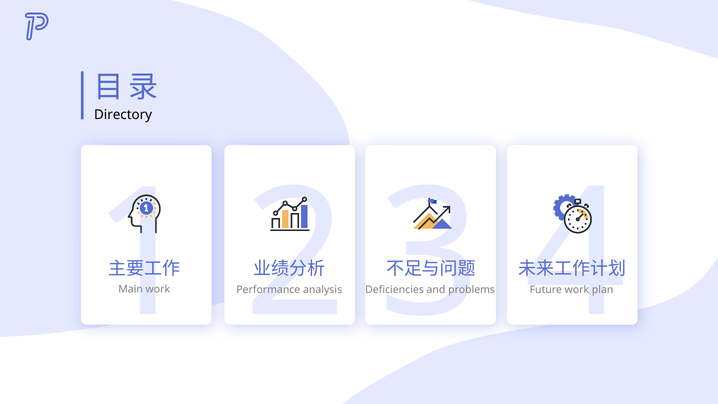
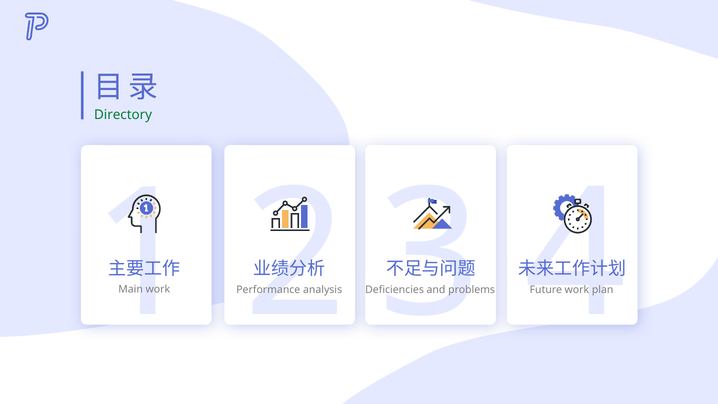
Directory colour: black -> green
